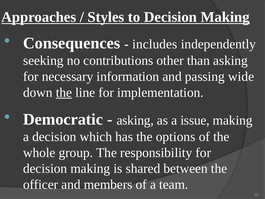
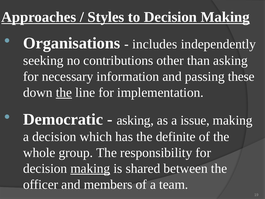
Consequences: Consequences -> Organisations
wide: wide -> these
options: options -> definite
making at (90, 168) underline: none -> present
